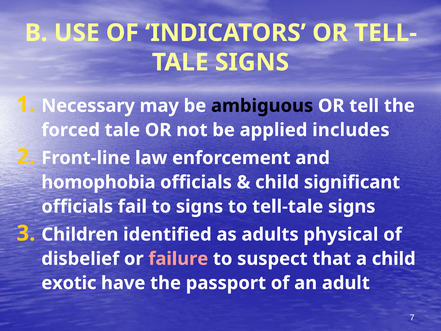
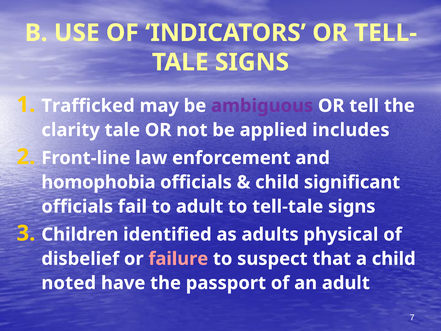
Necessary: Necessary -> Trafficked
ambiguous colour: black -> purple
forced: forced -> clarity
to signs: signs -> adult
exotic: exotic -> noted
